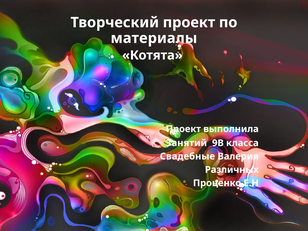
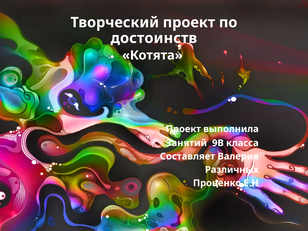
материалы: материалы -> достоинств
Свадебные: Свадебные -> Составляет
